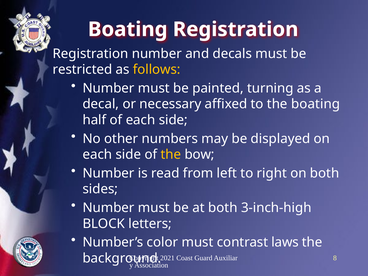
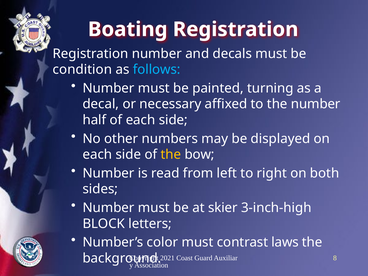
restricted: restricted -> condition
follows colour: yellow -> light blue
the boating: boating -> number
at both: both -> skier
